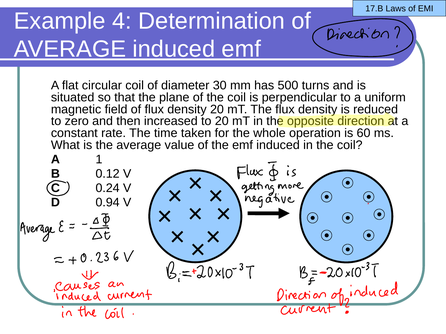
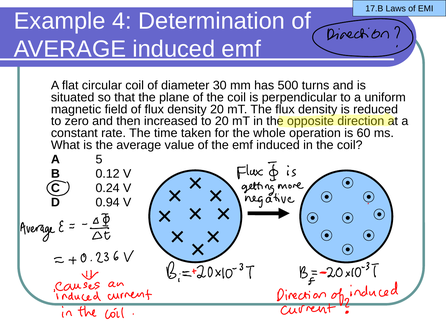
1: 1 -> 5
